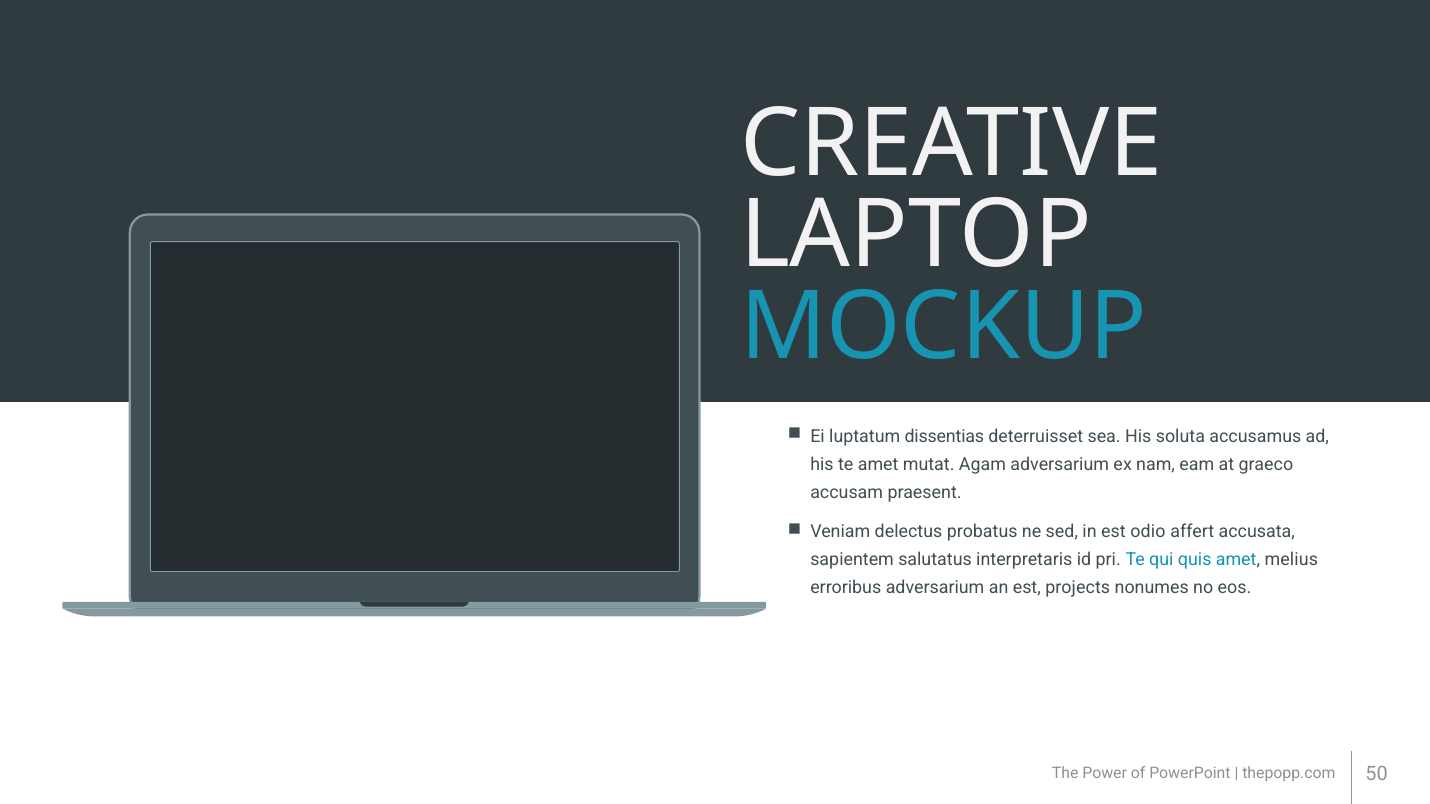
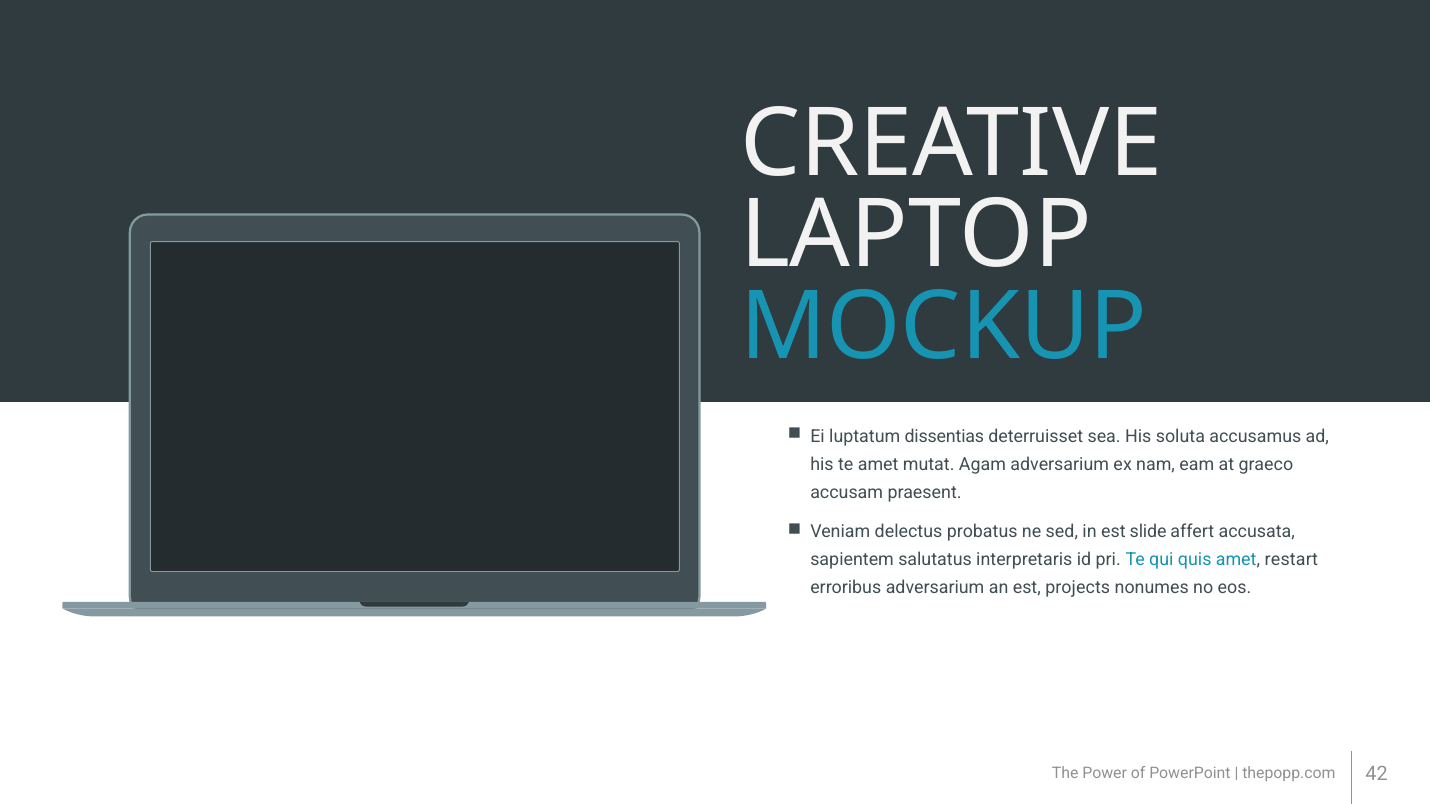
odio: odio -> slide
melius: melius -> restart
50: 50 -> 42
